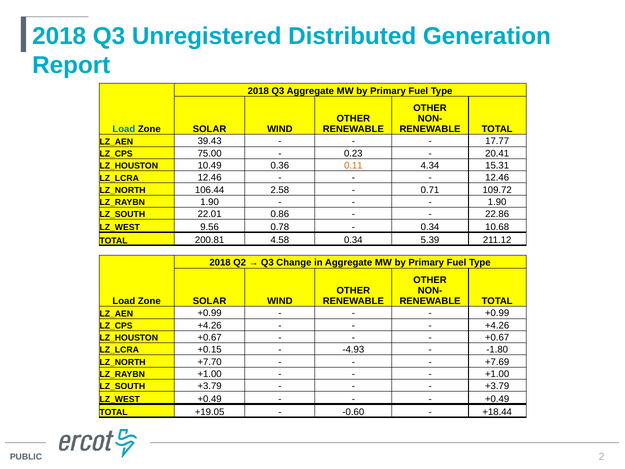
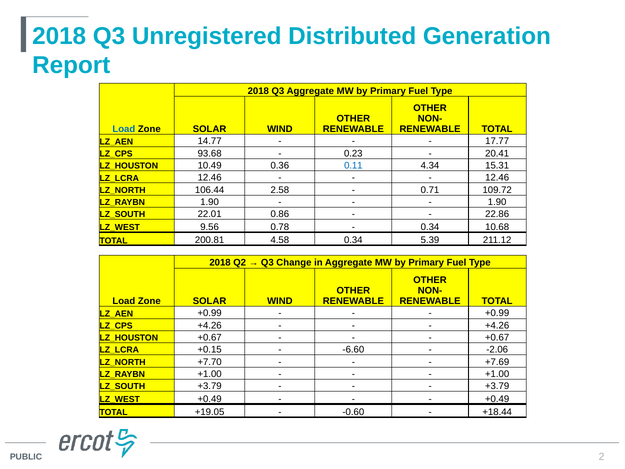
39.43: 39.43 -> 14.77
75.00: 75.00 -> 93.68
0.11 colour: orange -> blue
-4.93: -4.93 -> -6.60
-1.80: -1.80 -> -2.06
